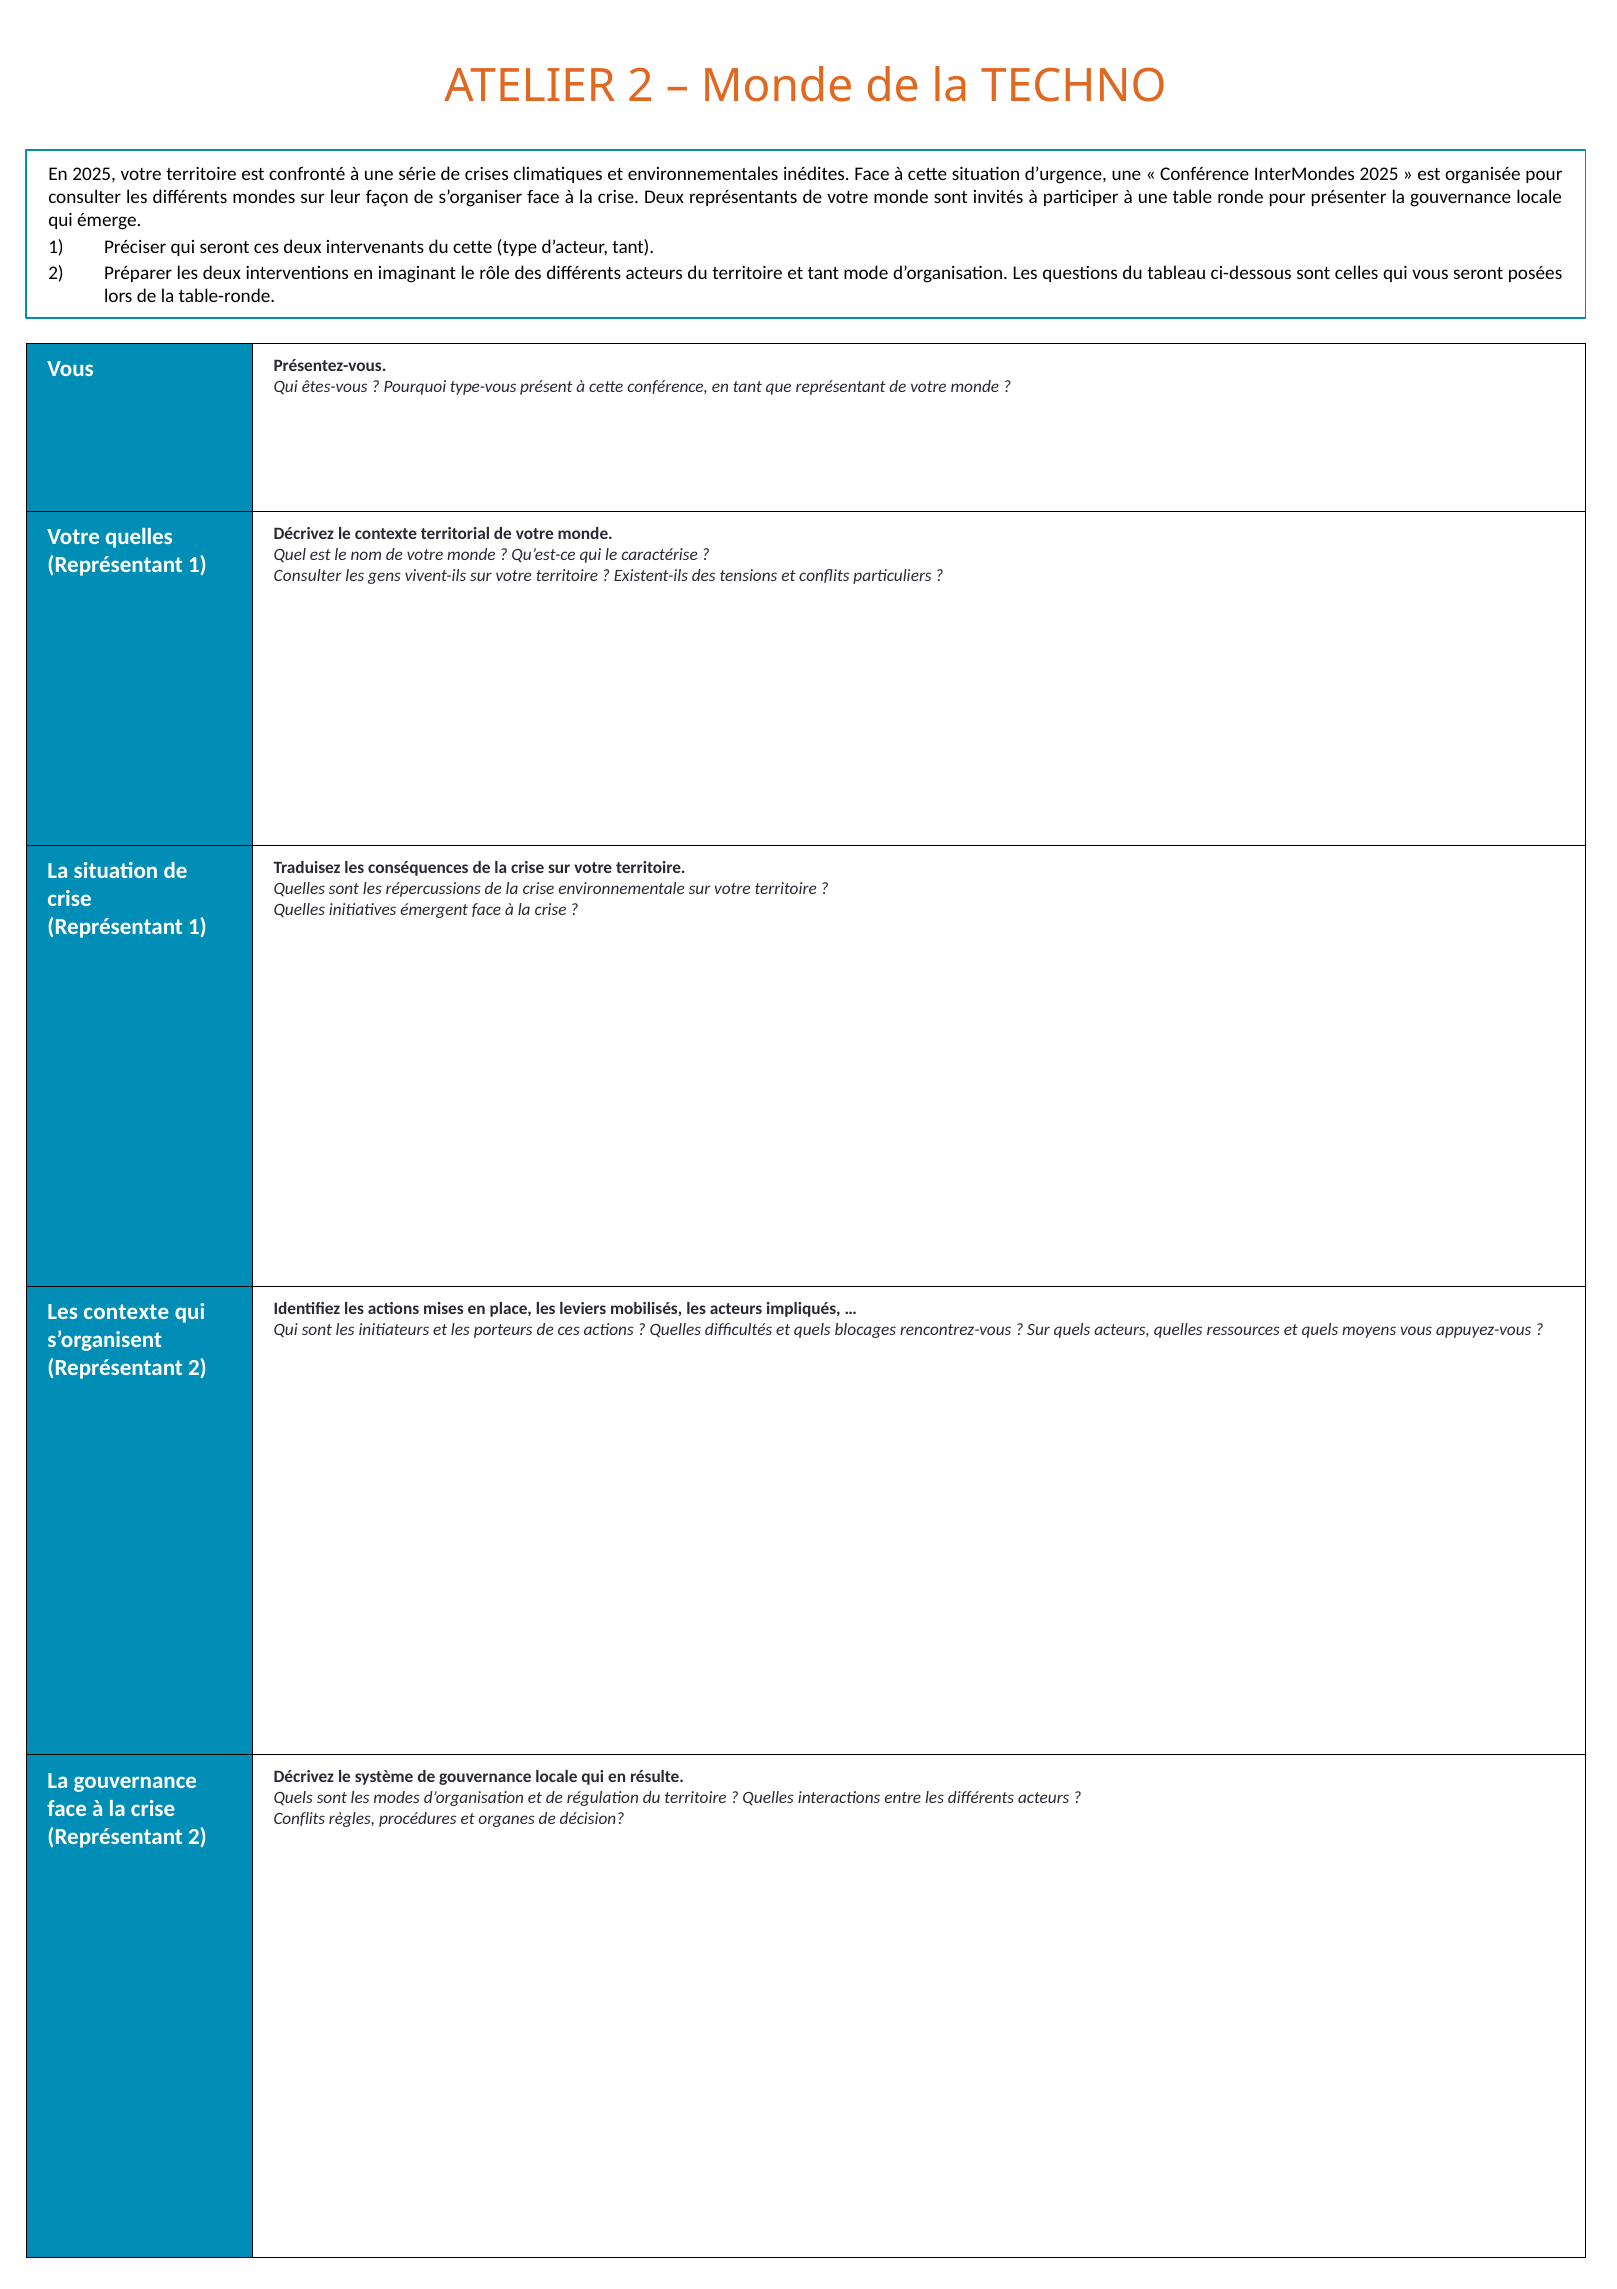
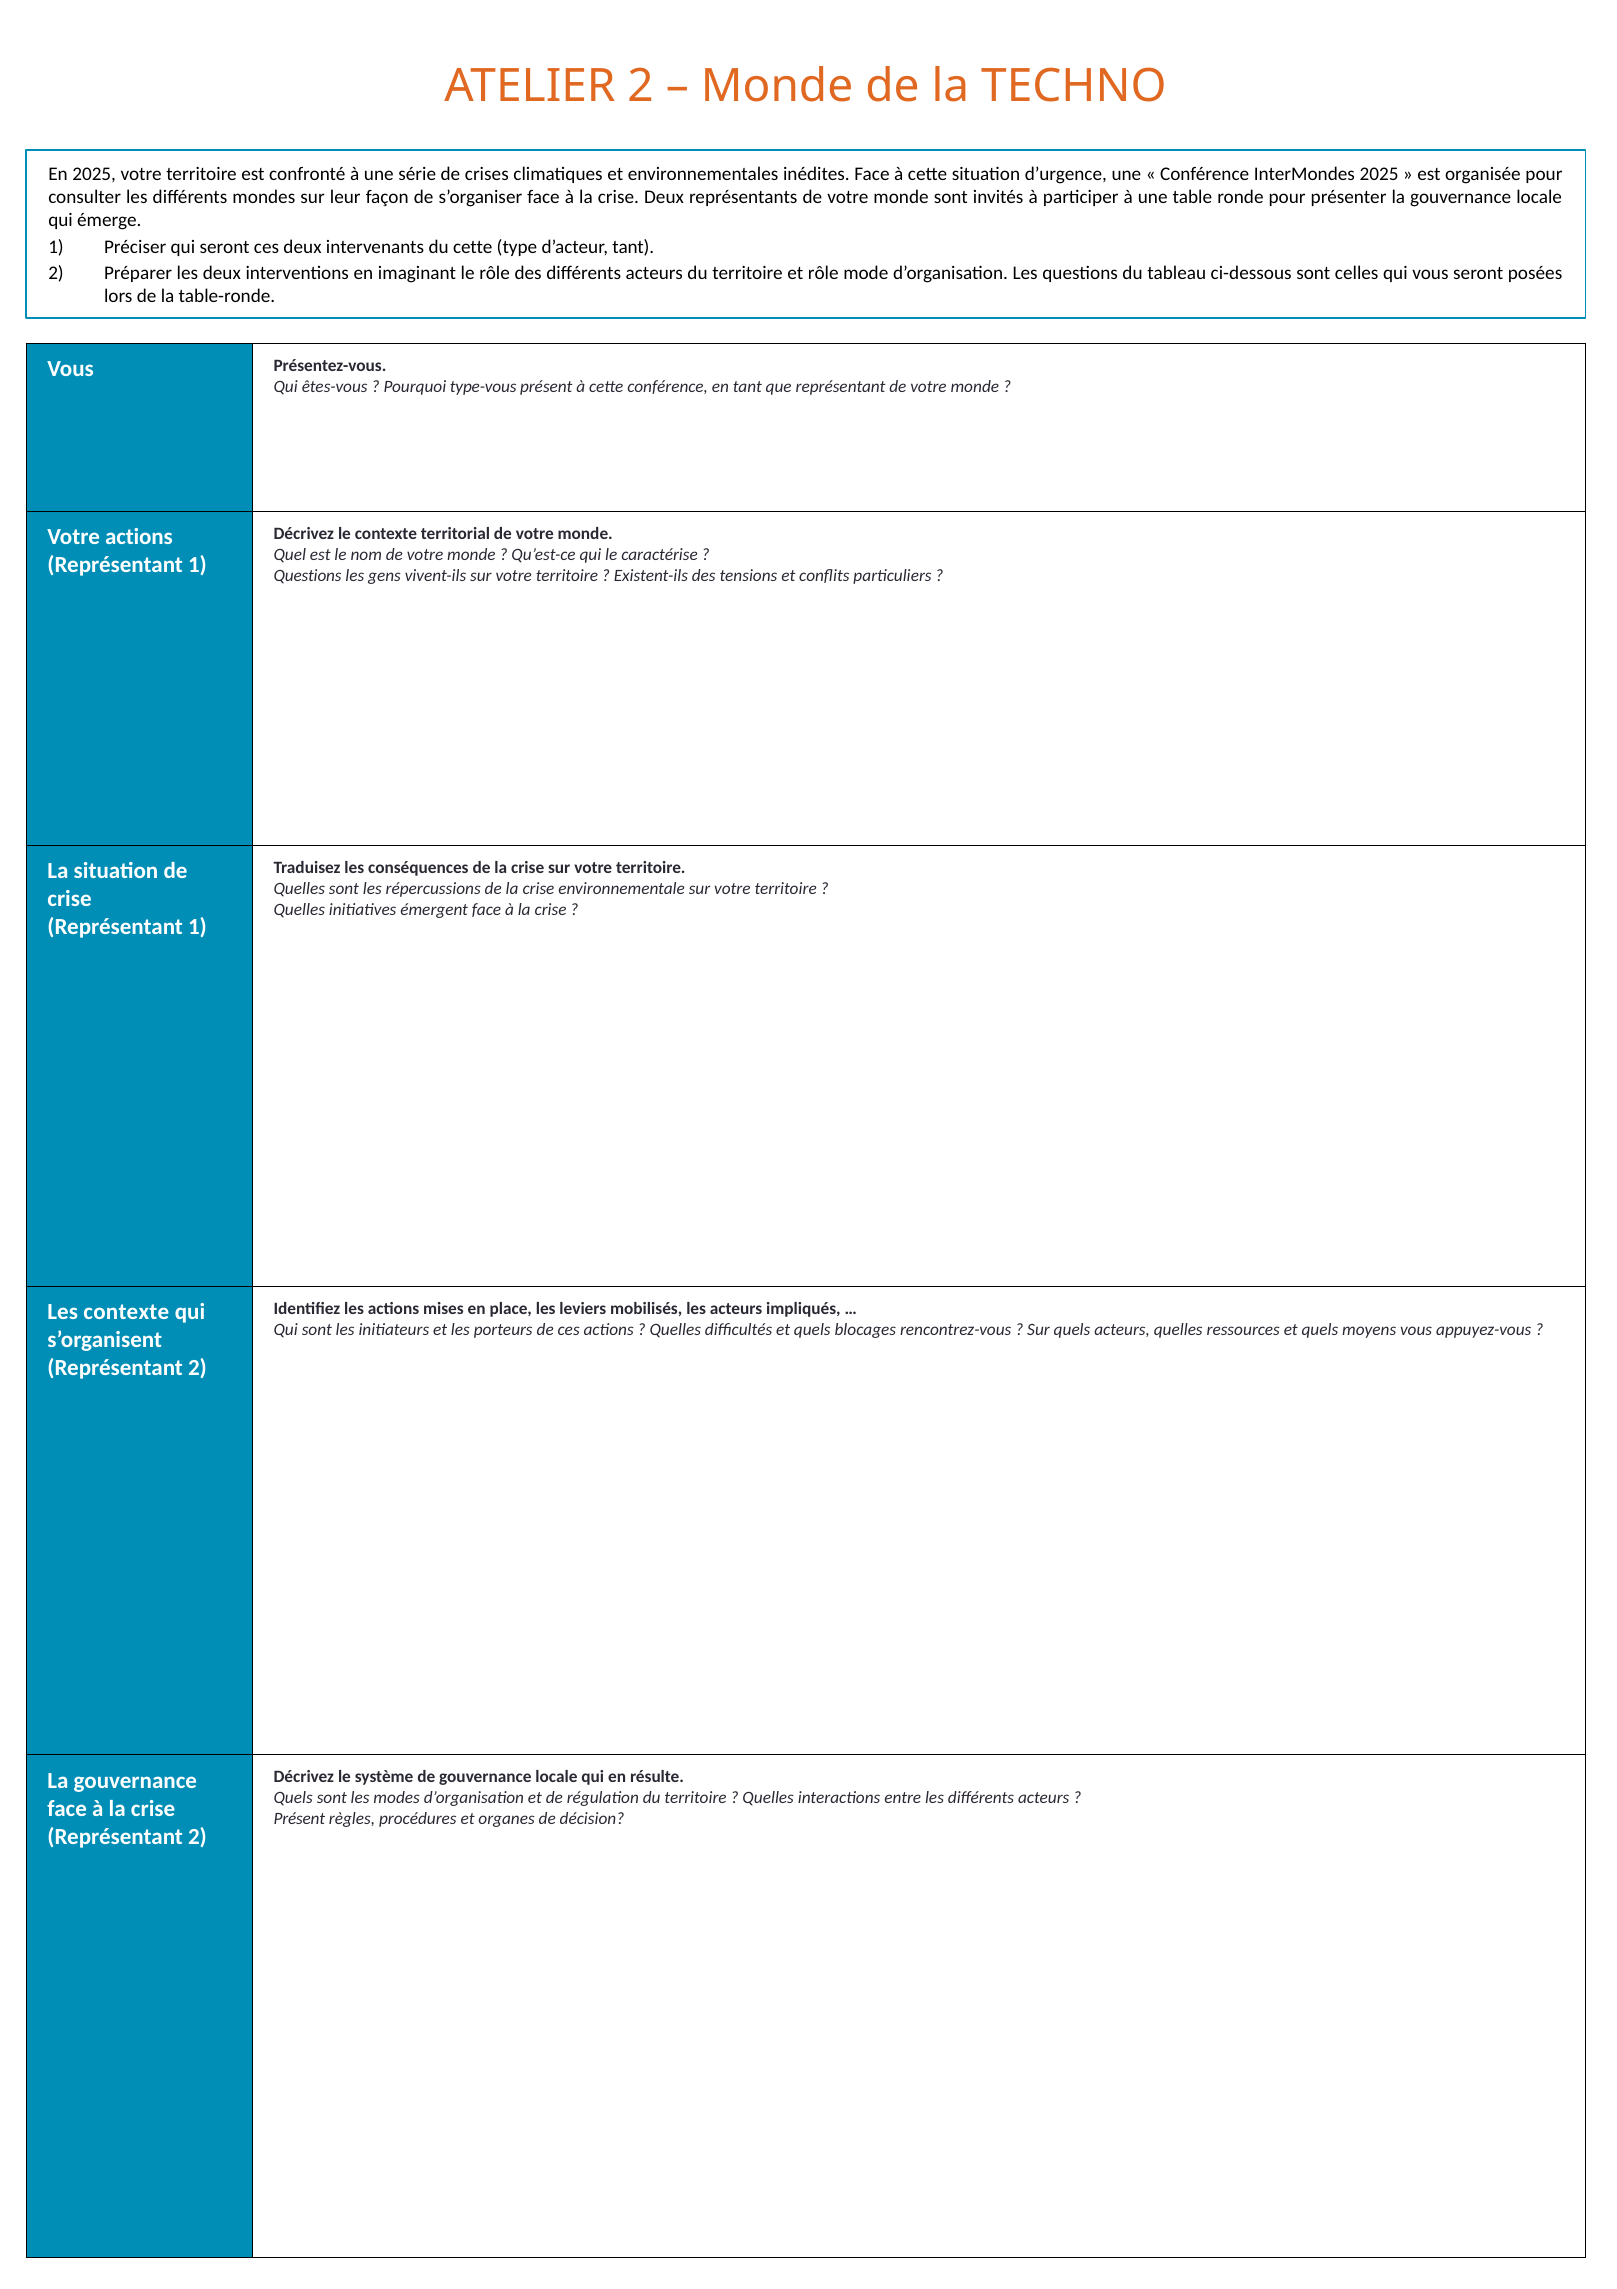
et tant: tant -> rôle
Votre quelles: quelles -> actions
Consulter at (307, 576): Consulter -> Questions
Conflits at (299, 1819): Conflits -> Présent
